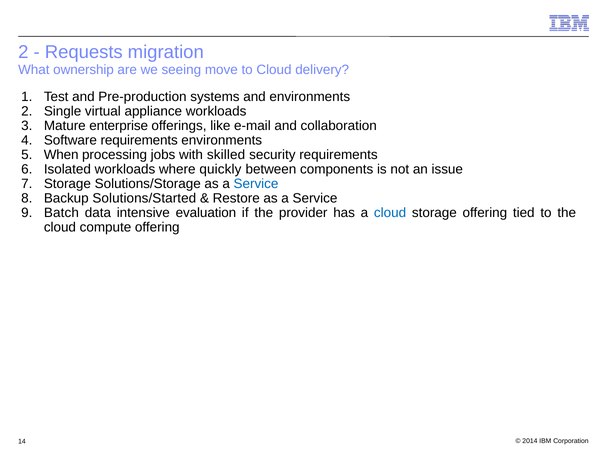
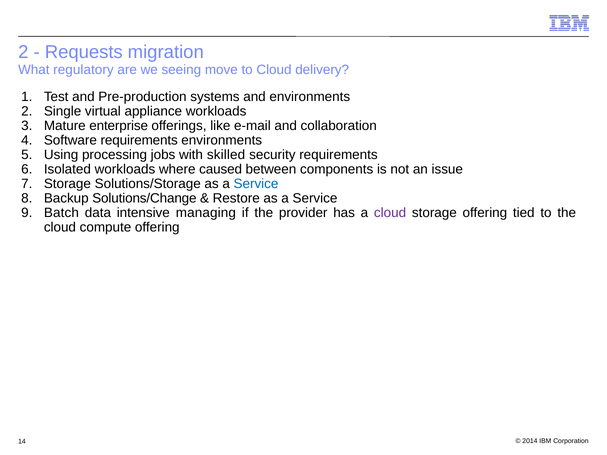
ownership: ownership -> regulatory
When: When -> Using
quickly: quickly -> caused
Solutions/Started: Solutions/Started -> Solutions/Change
evaluation: evaluation -> managing
cloud at (390, 213) colour: blue -> purple
